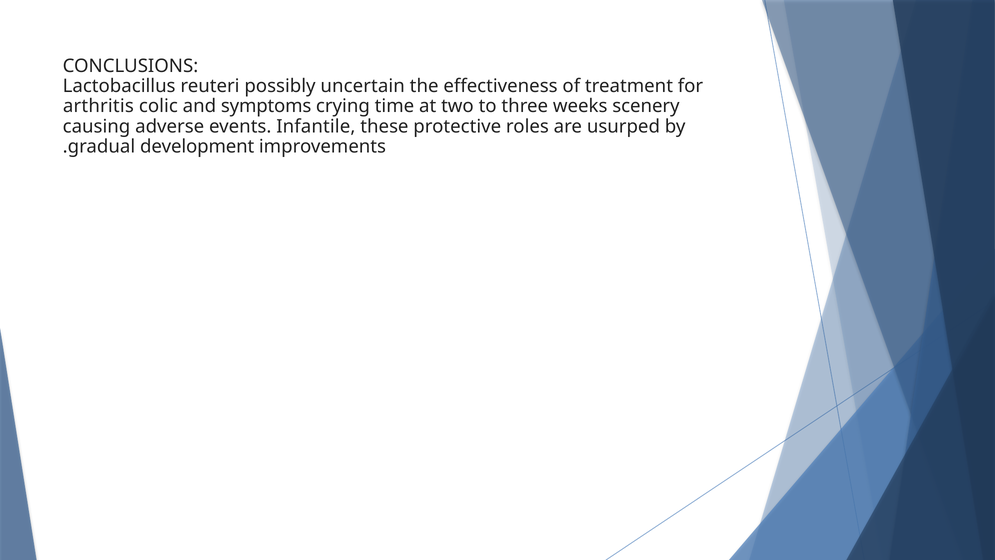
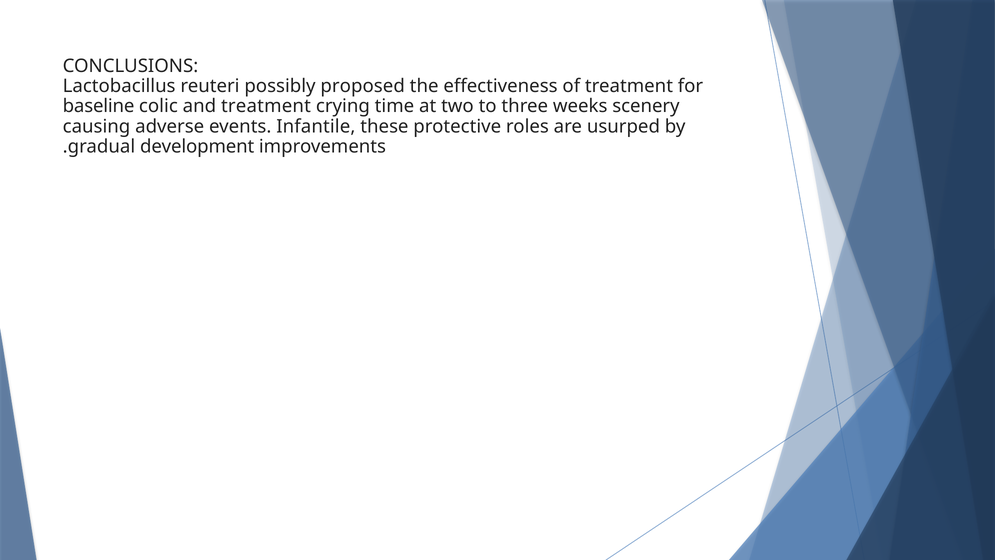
uncertain: uncertain -> proposed
arthritis: arthritis -> baseline
and symptoms: symptoms -> treatment
